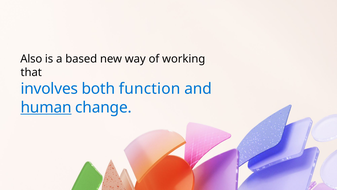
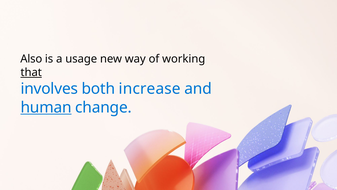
based: based -> usage
that underline: none -> present
function: function -> increase
